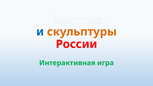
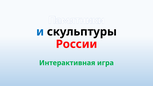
скульптуры colour: orange -> black
